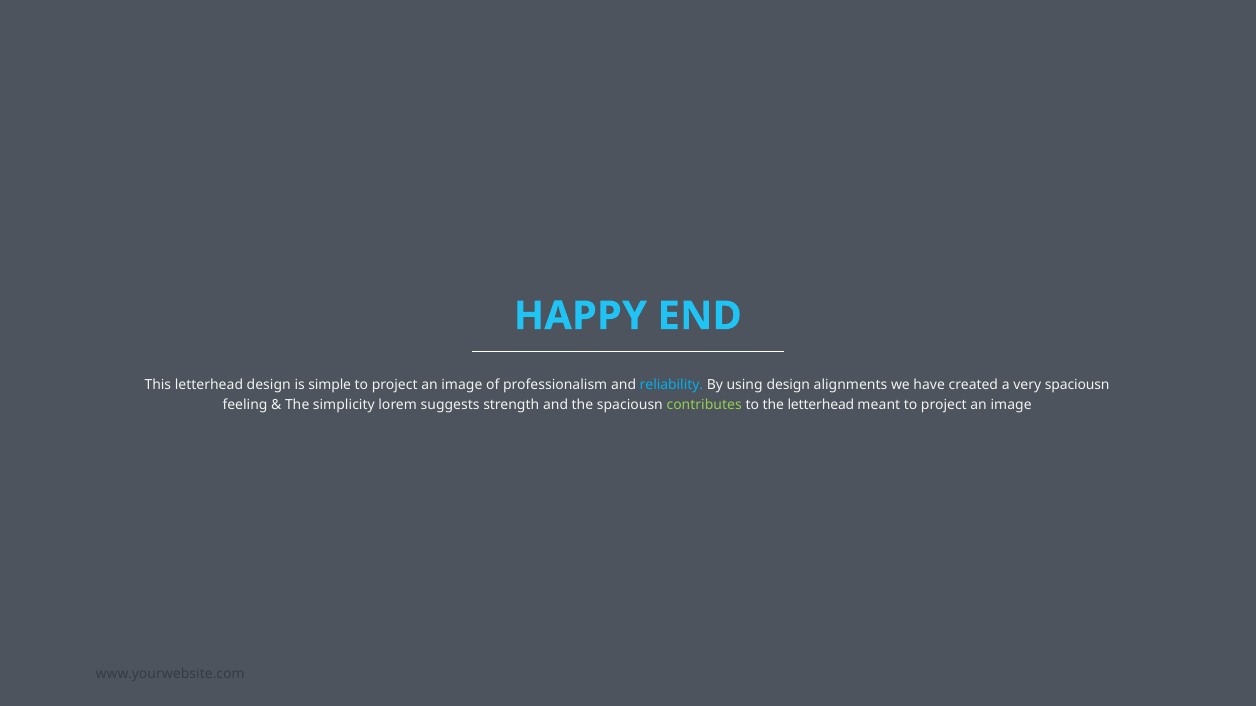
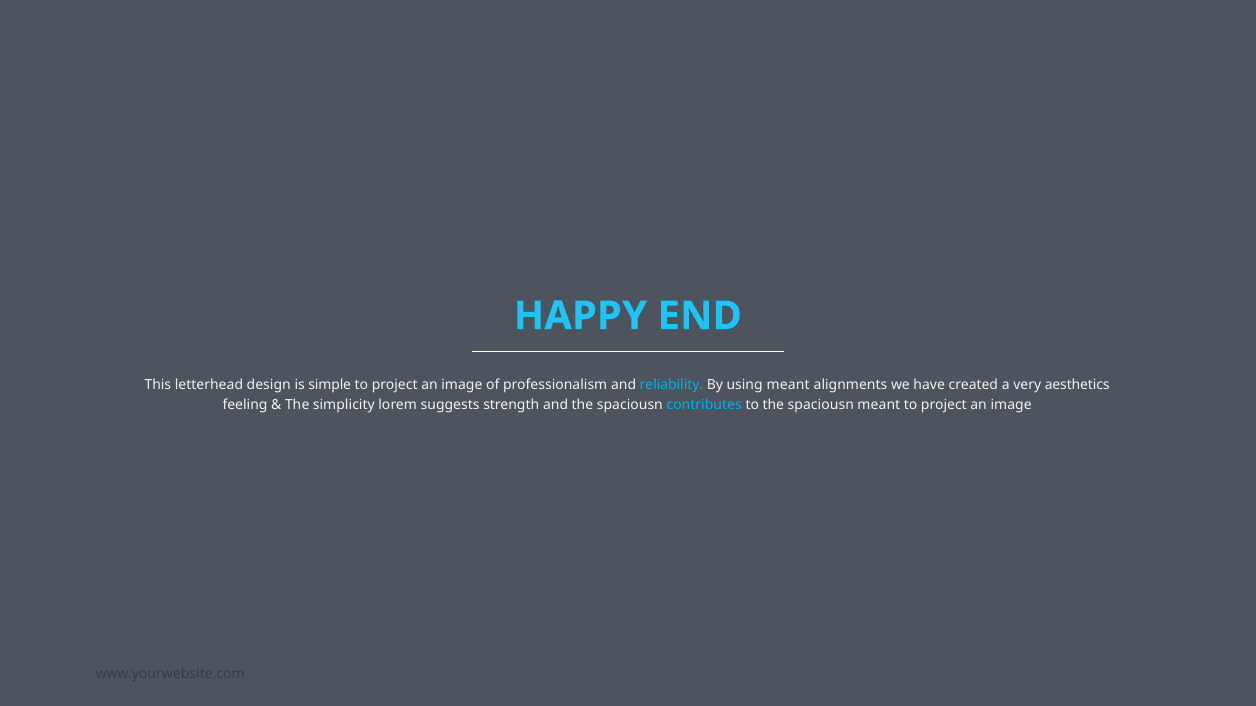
using design: design -> meant
very spaciousn: spaciousn -> aesthetics
contributes colour: light green -> light blue
to the letterhead: letterhead -> spaciousn
